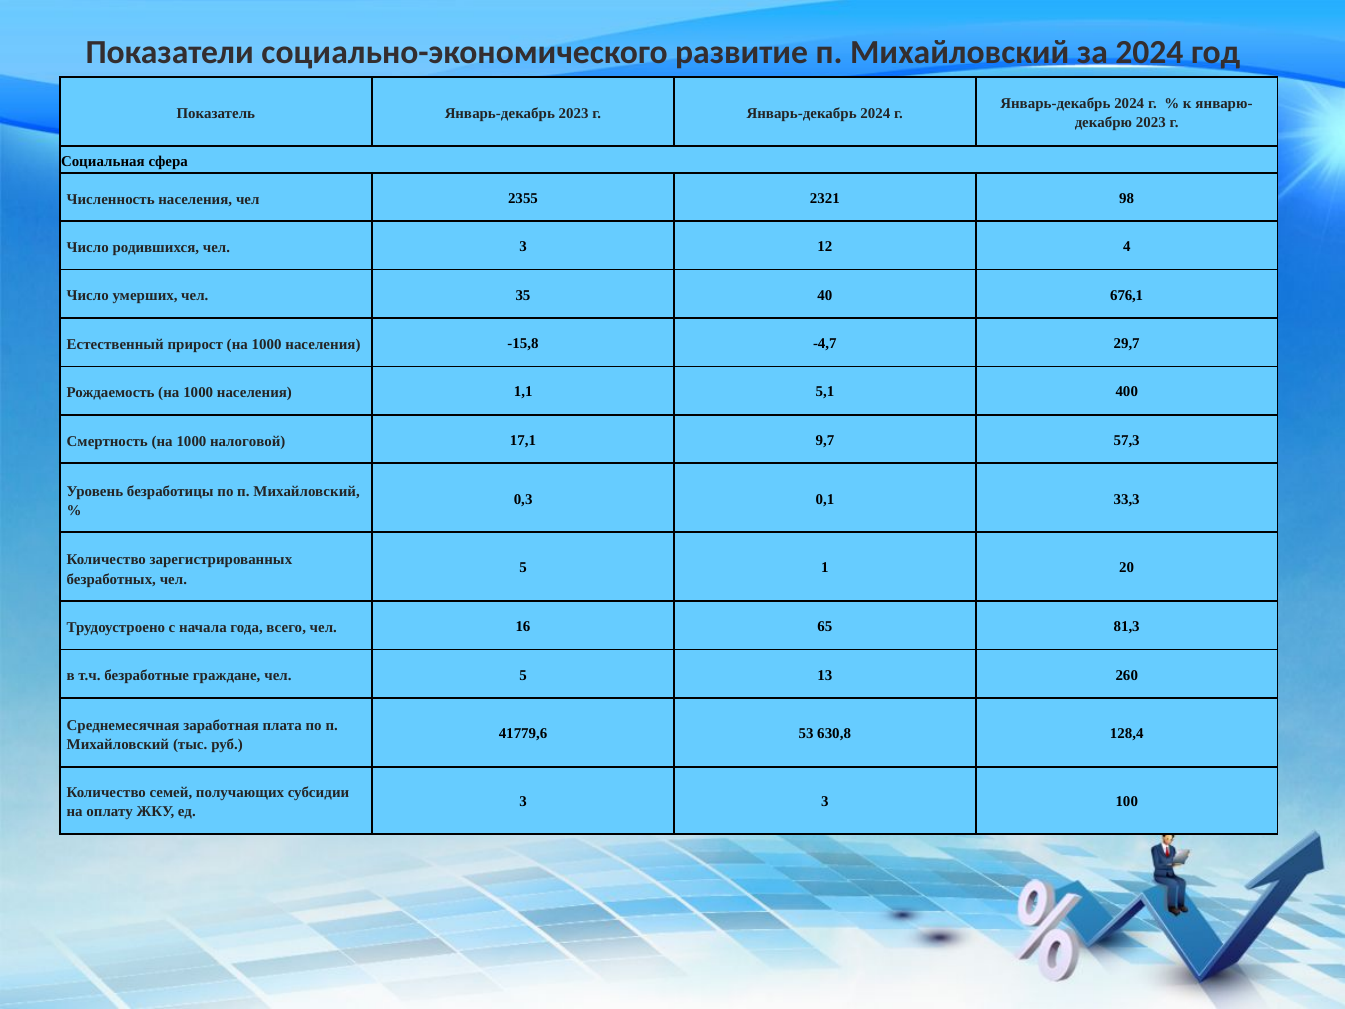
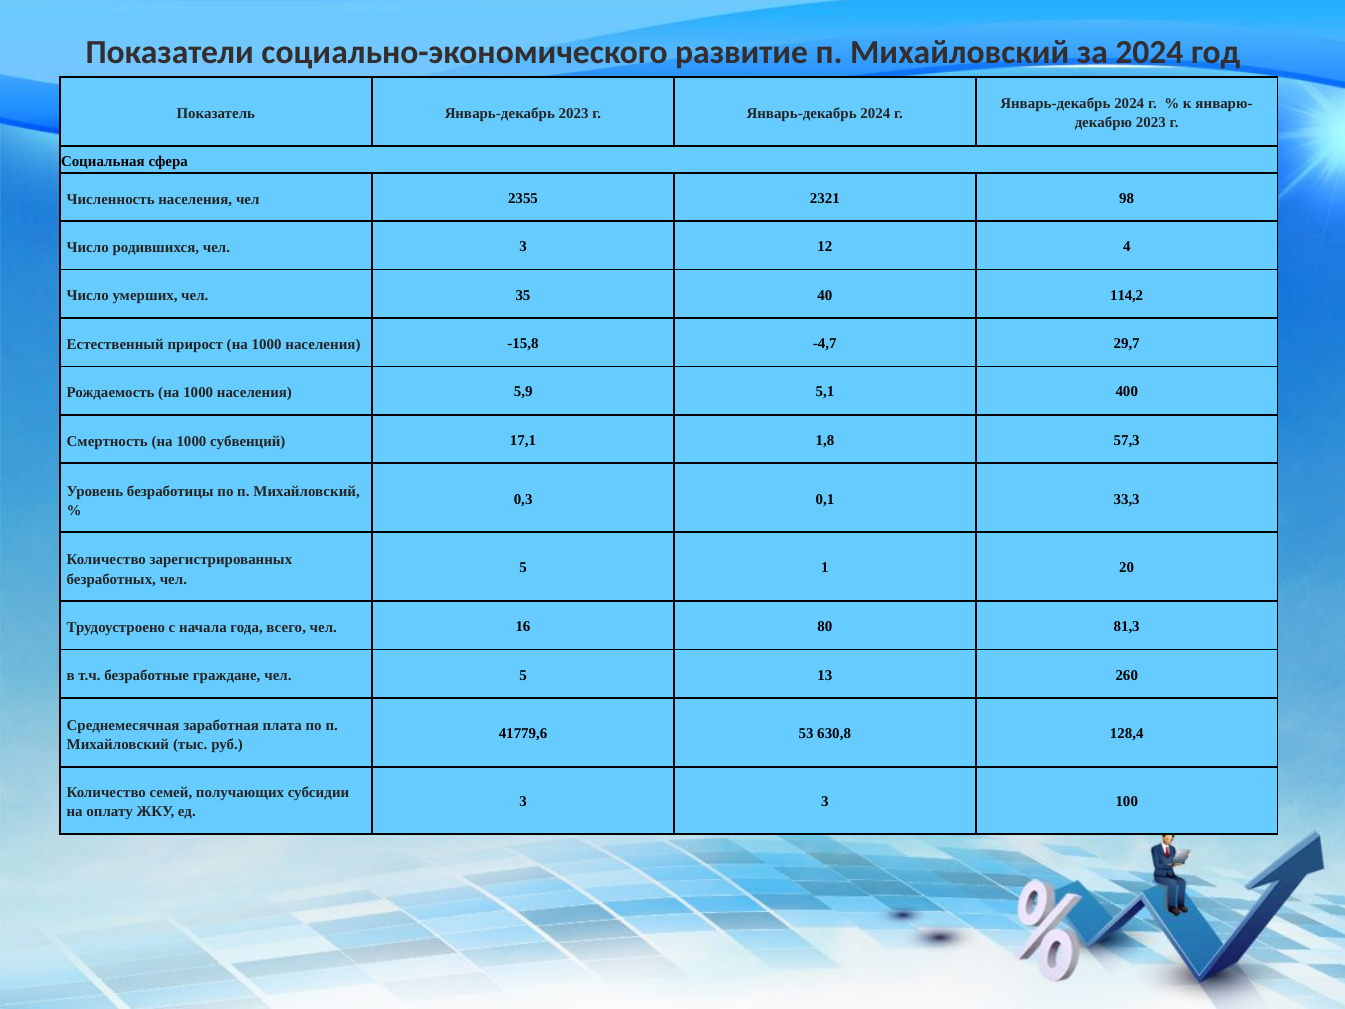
676,1: 676,1 -> 114,2
1,1: 1,1 -> 5,9
налоговой: налоговой -> субвенций
9,7: 9,7 -> 1,8
65: 65 -> 80
